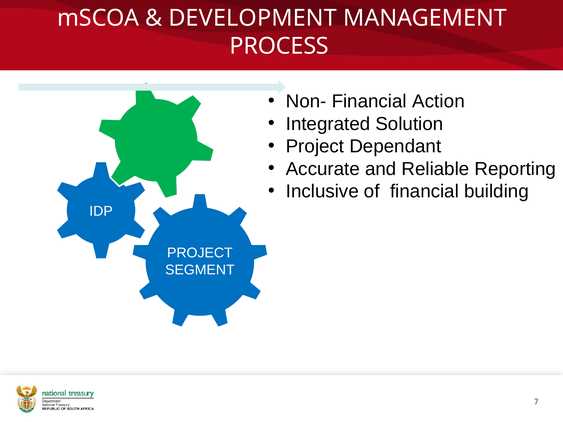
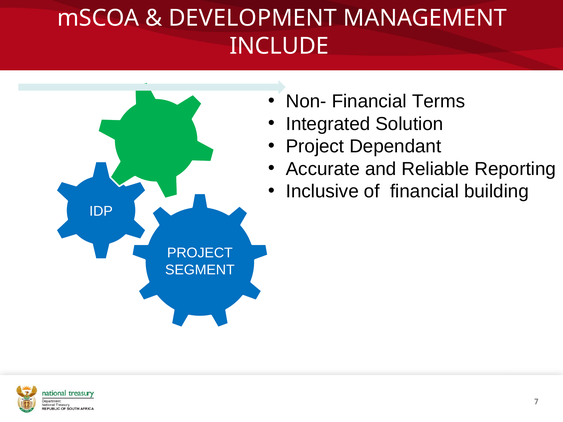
PROCESS: PROCESS -> INCLUDE
Action: Action -> Terms
